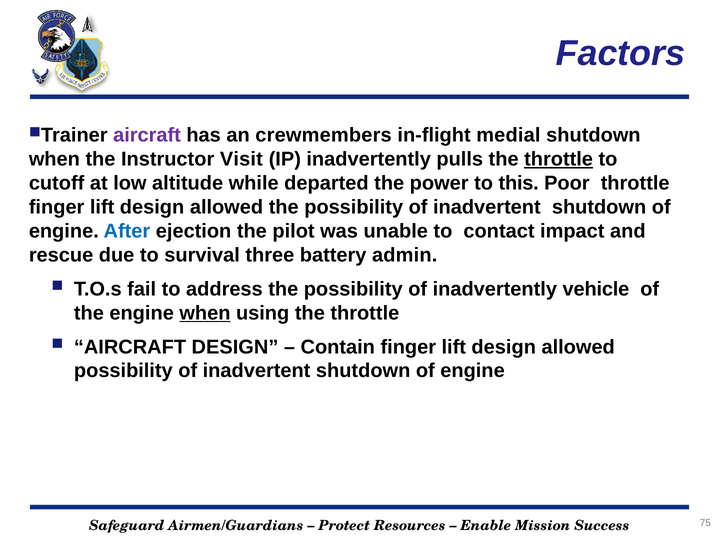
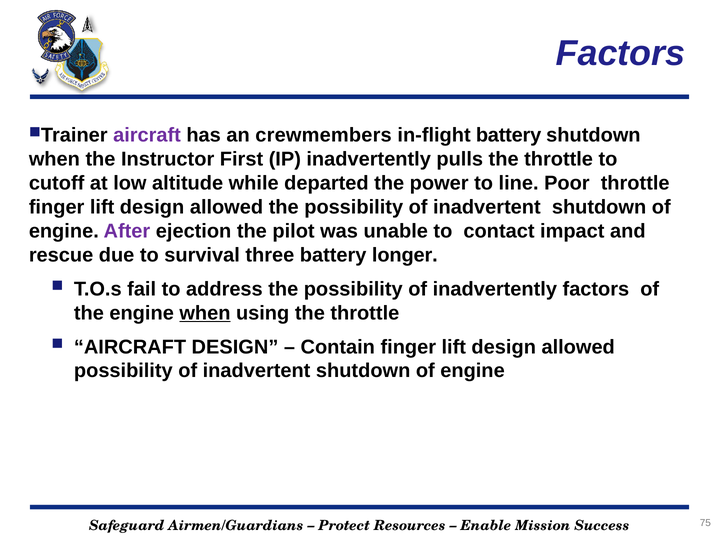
in-flight medial: medial -> battery
Visit: Visit -> First
throttle at (559, 159) underline: present -> none
this: this -> line
After colour: blue -> purple
admin: admin -> longer
inadvertently vehicle: vehicle -> factors
